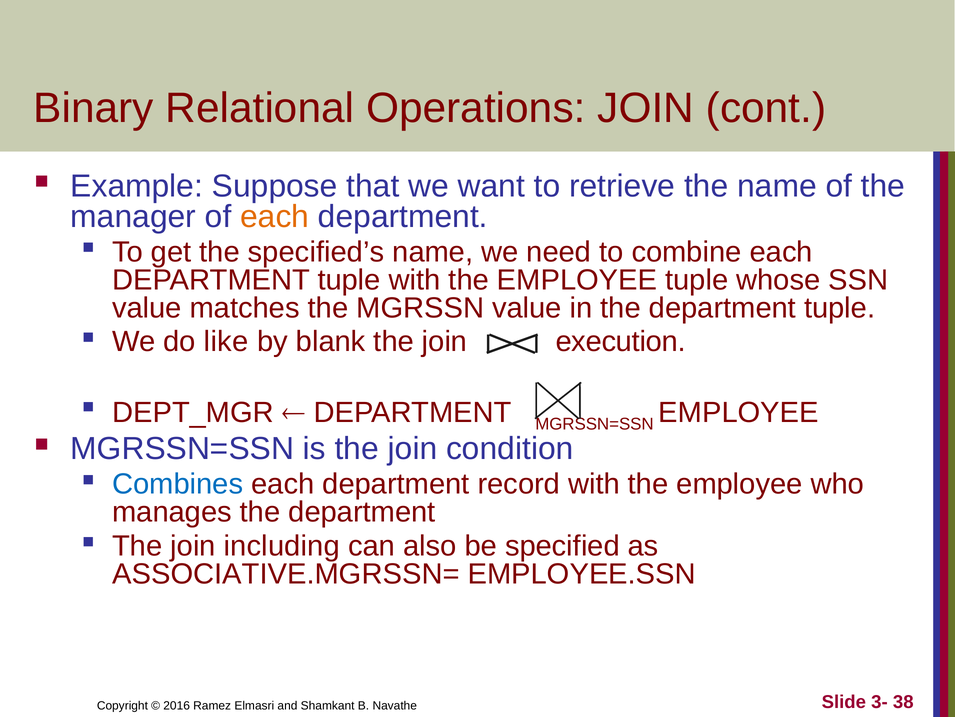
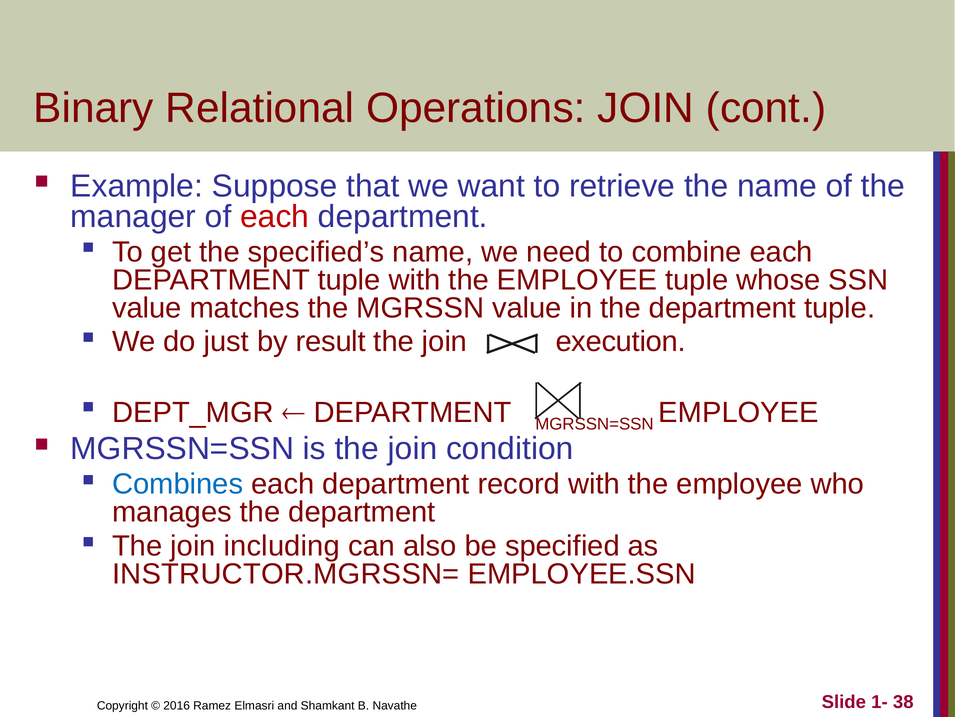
each at (275, 216) colour: orange -> red
like: like -> just
blank: blank -> result
ASSOCIATIVE.MGRSSN=: ASSOCIATIVE.MGRSSN= -> INSTRUCTOR.MGRSSN=
3-: 3- -> 1-
